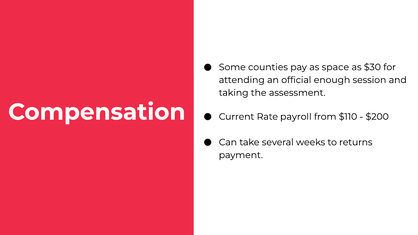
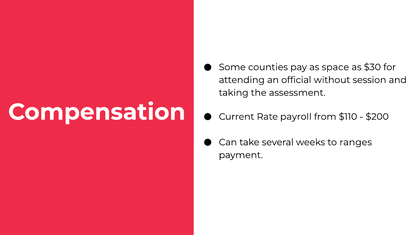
enough: enough -> without
returns: returns -> ranges
